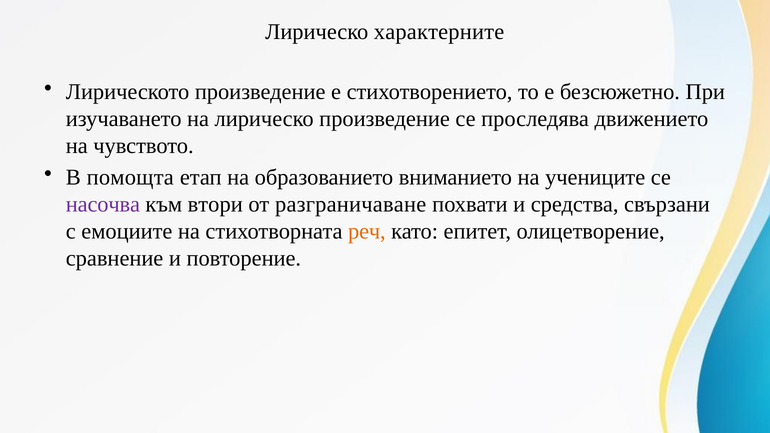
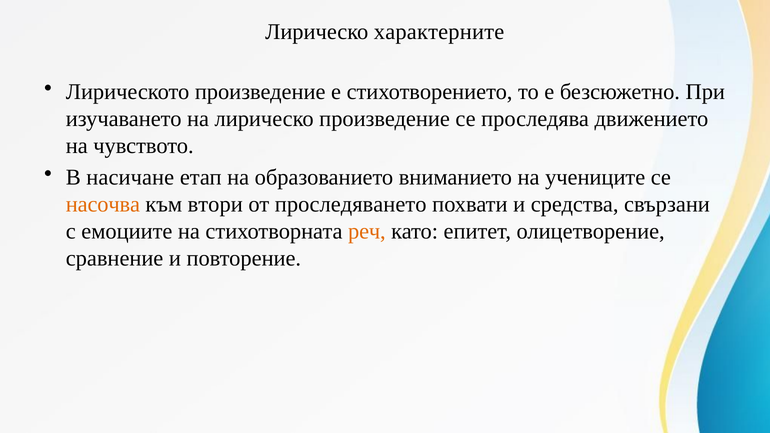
помощта: помощта -> насичане
насочва colour: purple -> orange
разграничаване: разграничаване -> проследяването
